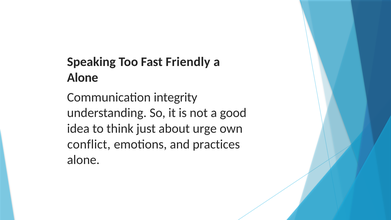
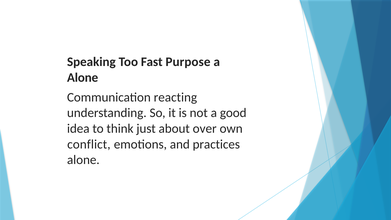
Friendly: Friendly -> Purpose
integrity: integrity -> reacting
urge: urge -> over
